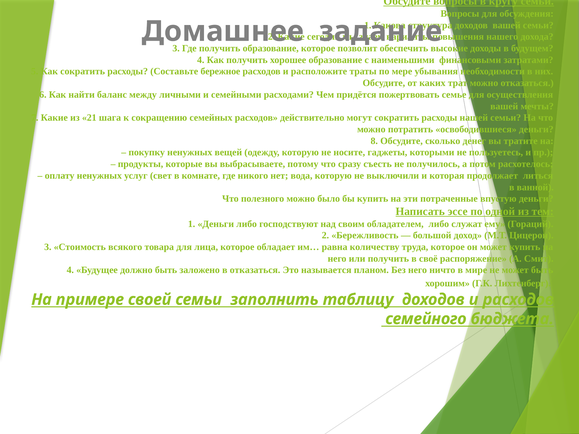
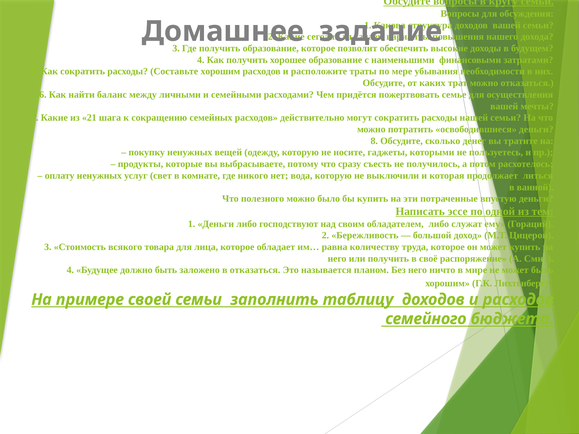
Составьте бережное: бережное -> хорошим
